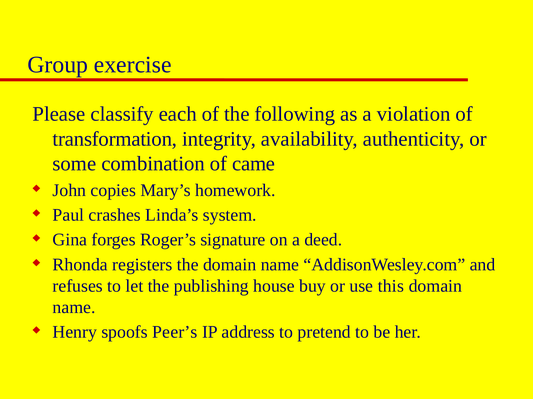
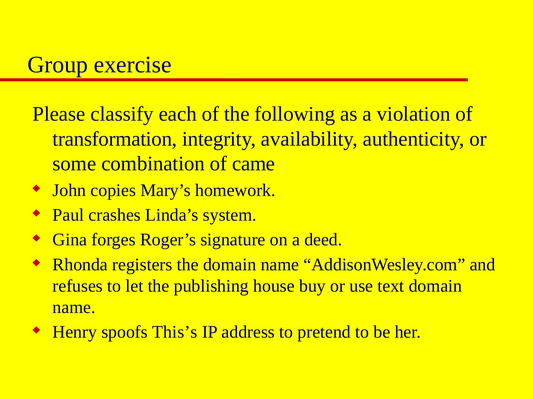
this: this -> text
Peer’s: Peer’s -> This’s
